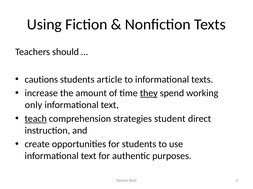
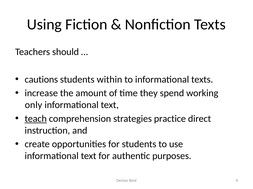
article: article -> within
they underline: present -> none
student: student -> practice
